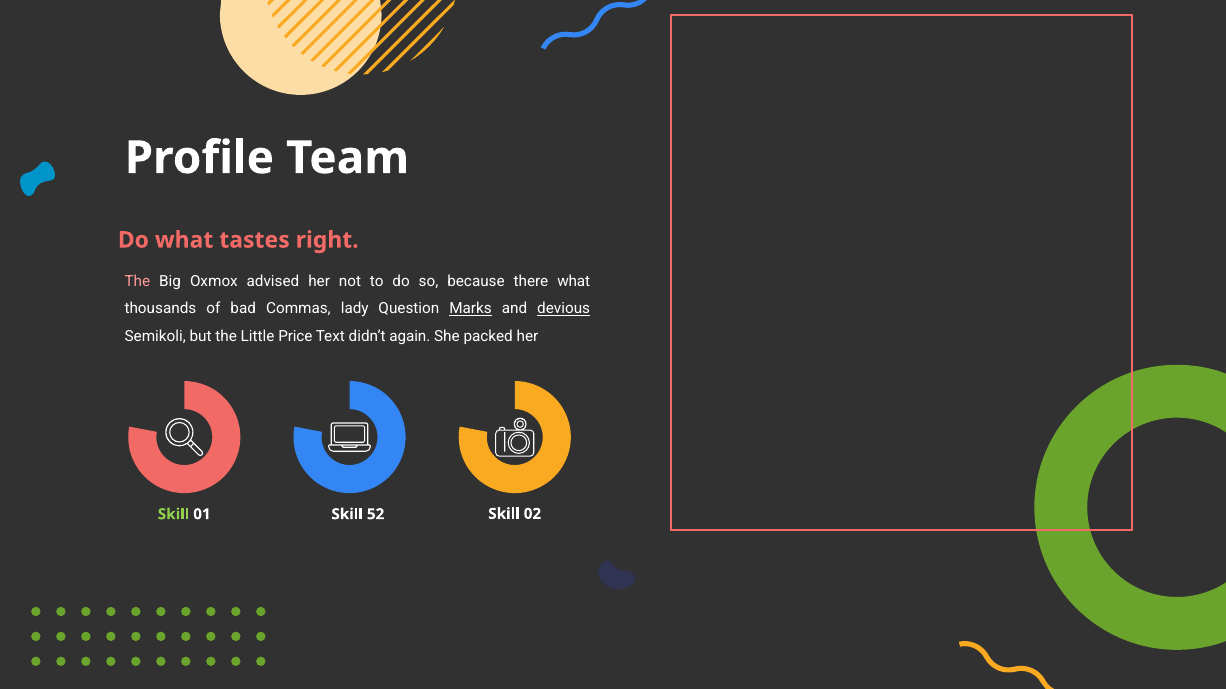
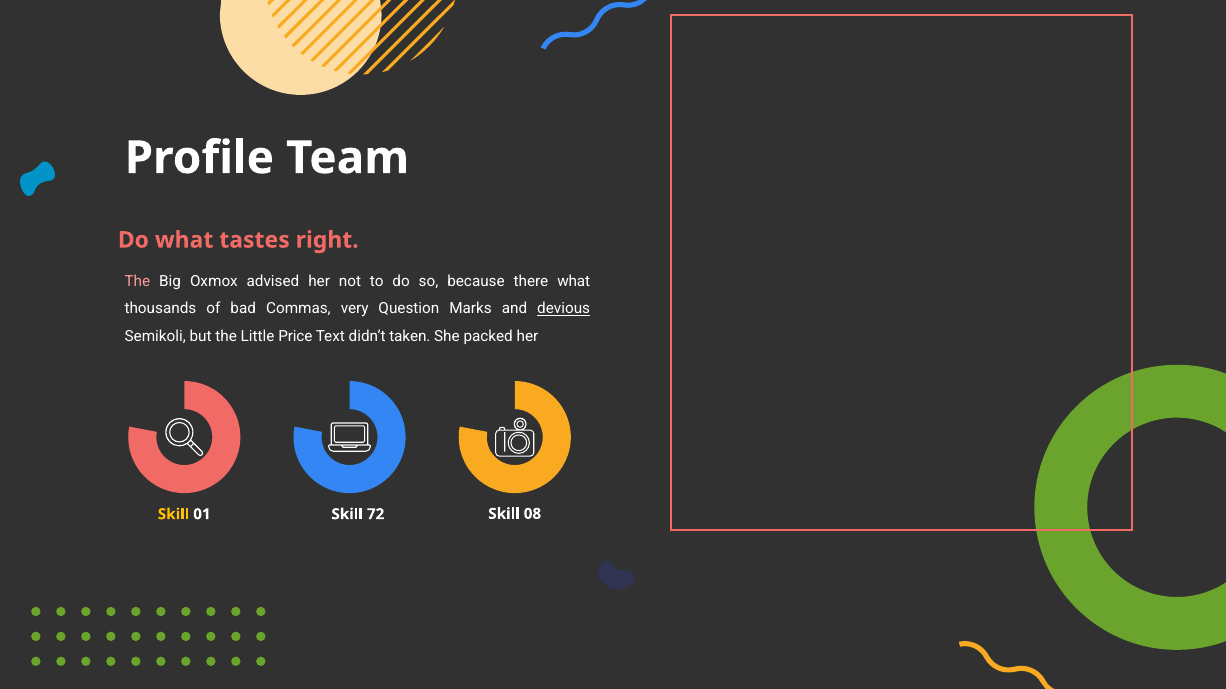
lady: lady -> very
Marks underline: present -> none
again: again -> taken
Skill at (174, 515) colour: light green -> yellow
52: 52 -> 72
02: 02 -> 08
